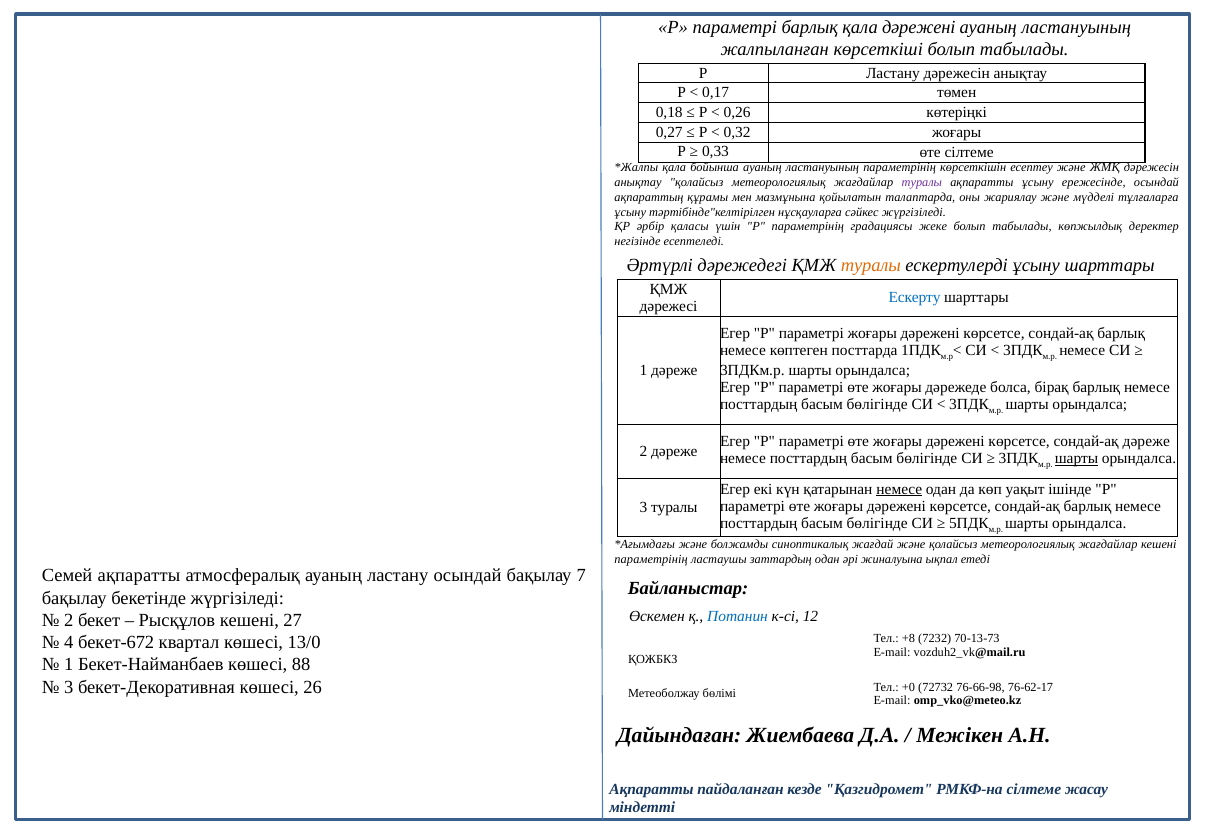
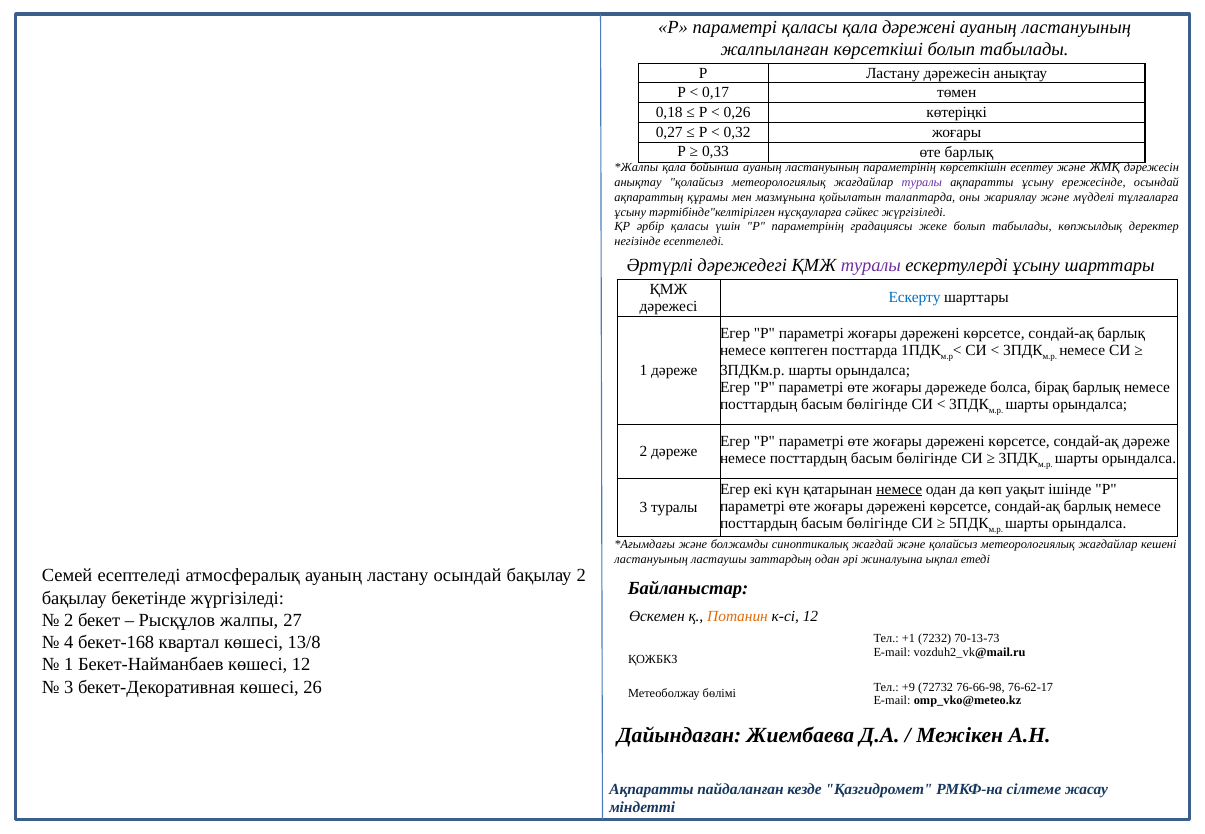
параметрі барлық: барлық -> қаласы
өте сілтеме: сілтеме -> барлық
туралы at (871, 265) colour: orange -> purple
шарты at (1077, 459) underline: present -> none
параметрінің at (651, 559): параметрінің -> ластануының
Семей ақпаратты: ақпаратты -> есептеледі
бақылау 7: 7 -> 2
Потанин colour: blue -> orange
Рысқұлов кешені: кешені -> жалпы
+8: +8 -> +1
бекет-672: бекет-672 -> бекет-168
13/0: 13/0 -> 13/8
көшесі 88: 88 -> 12
+0: +0 -> +9
